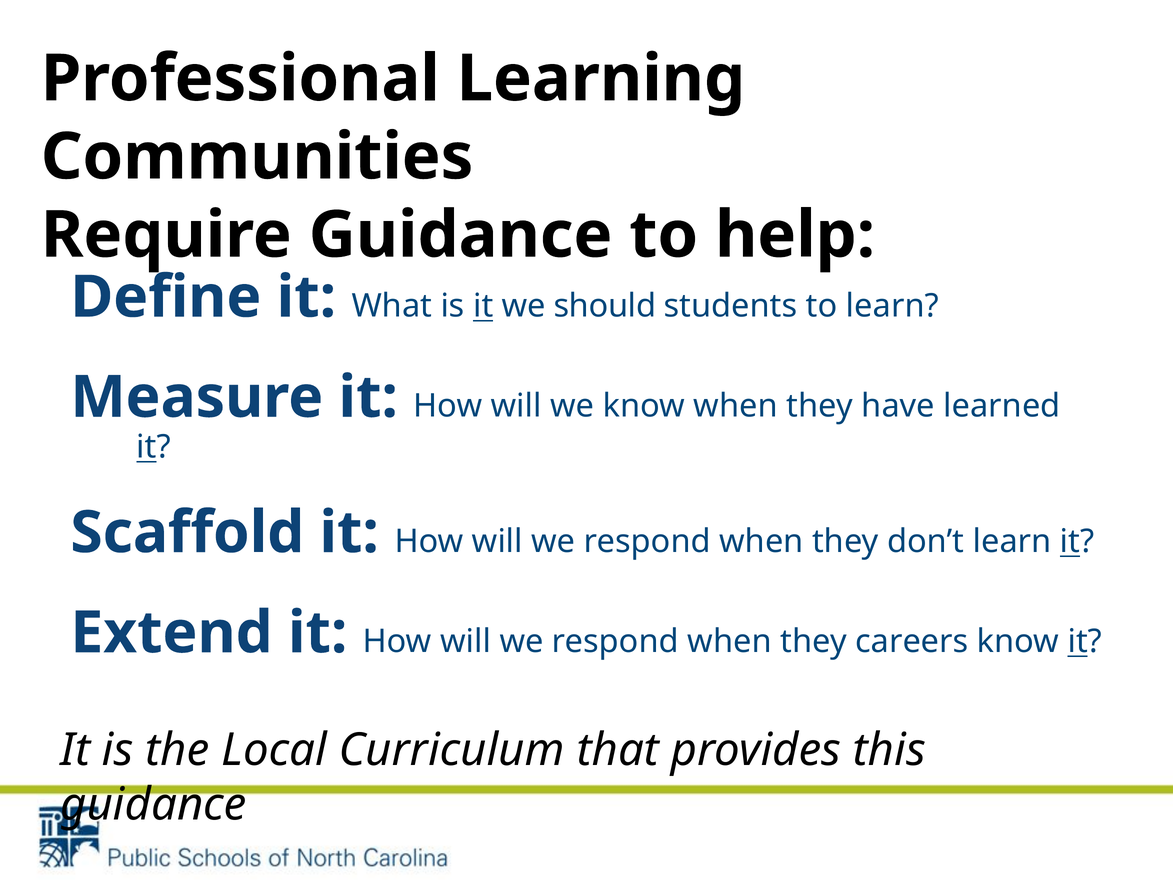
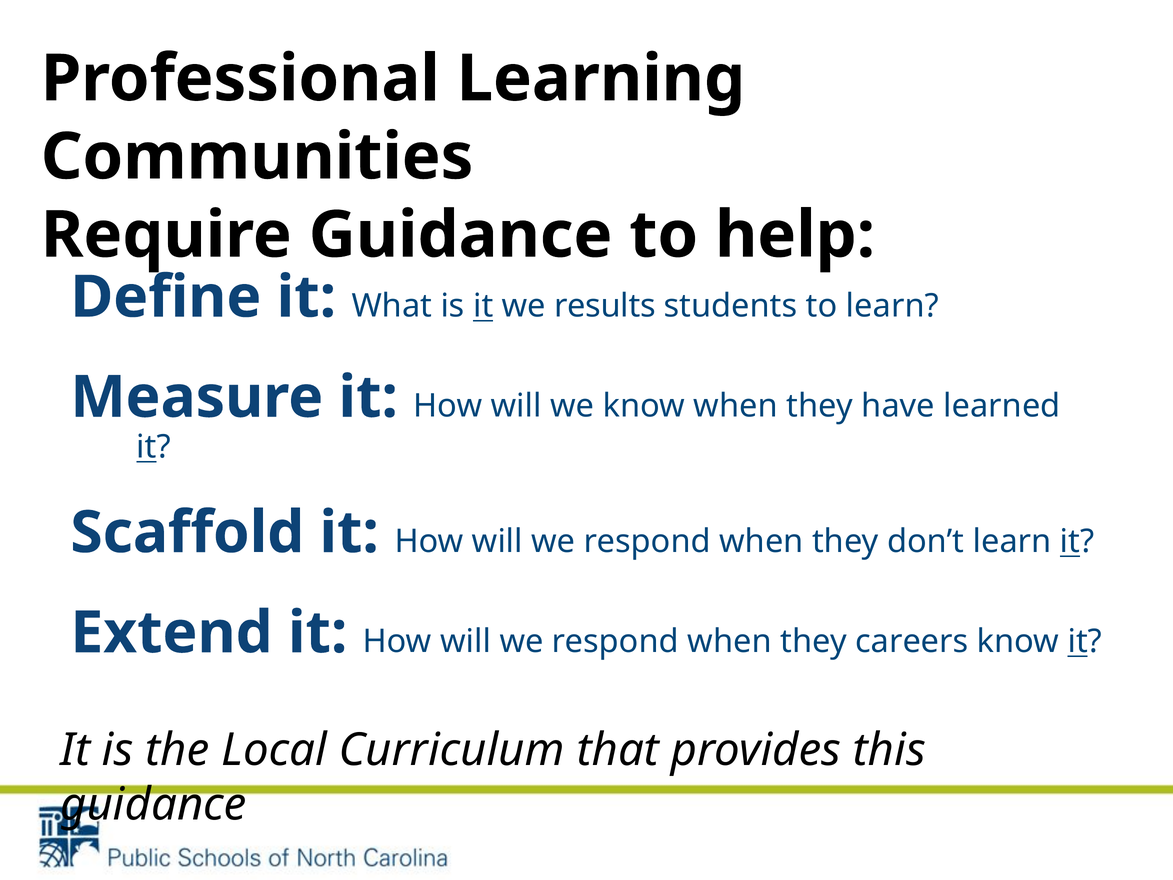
should: should -> results
